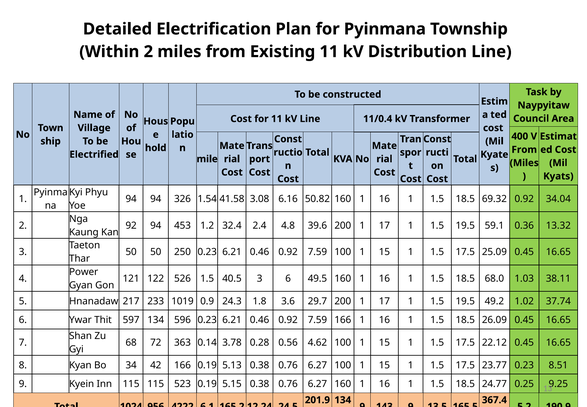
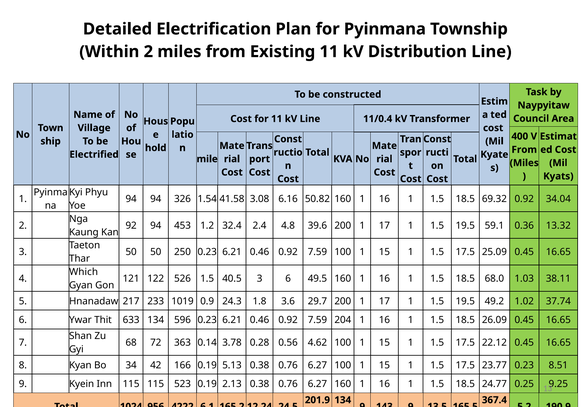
Power: Power -> Which
597: 597 -> 633
7.59 166: 166 -> 204
5.15: 5.15 -> 2.13
